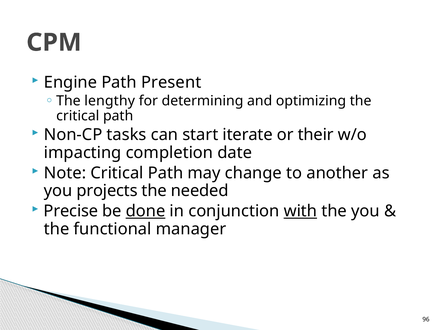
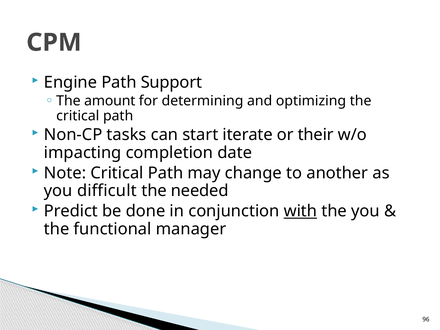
Present: Present -> Support
lengthy: lengthy -> amount
projects: projects -> difficult
Precise: Precise -> Predict
done underline: present -> none
